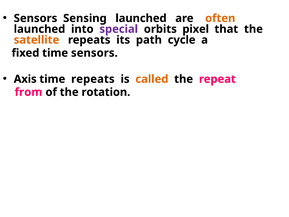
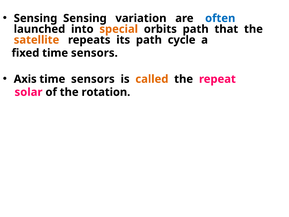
Sensors at (36, 18): Sensors -> Sensing
Sensing launched: launched -> variation
often colour: orange -> blue
special colour: purple -> orange
orbits pixel: pixel -> path
repeats at (93, 79): repeats -> sensors
from: from -> solar
